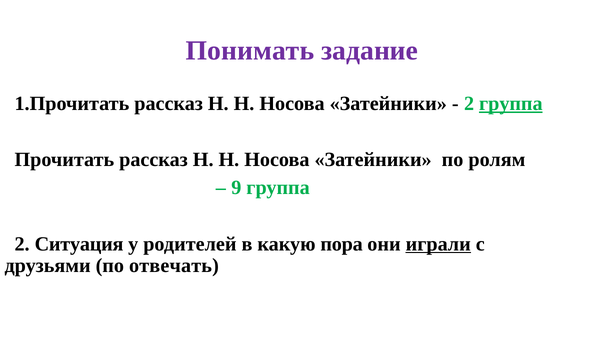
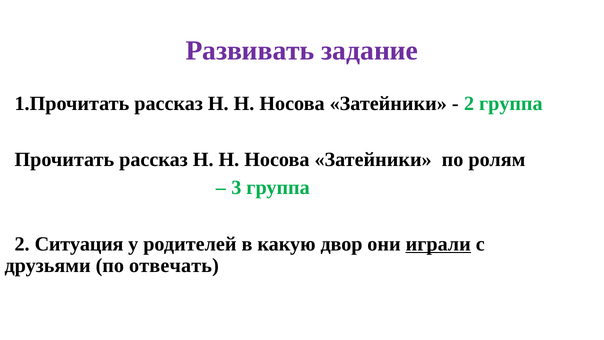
Понимать: Понимать -> Развивать
группа at (511, 103) underline: present -> none
9: 9 -> 3
пора: пора -> двор
